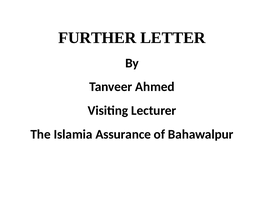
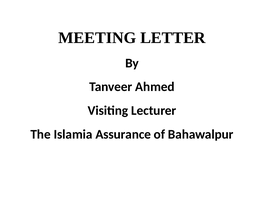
FURTHER: FURTHER -> MEETING
